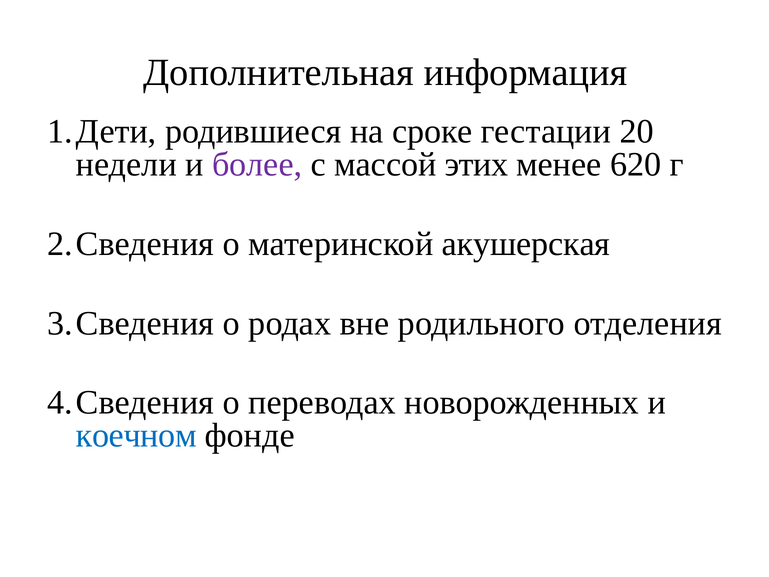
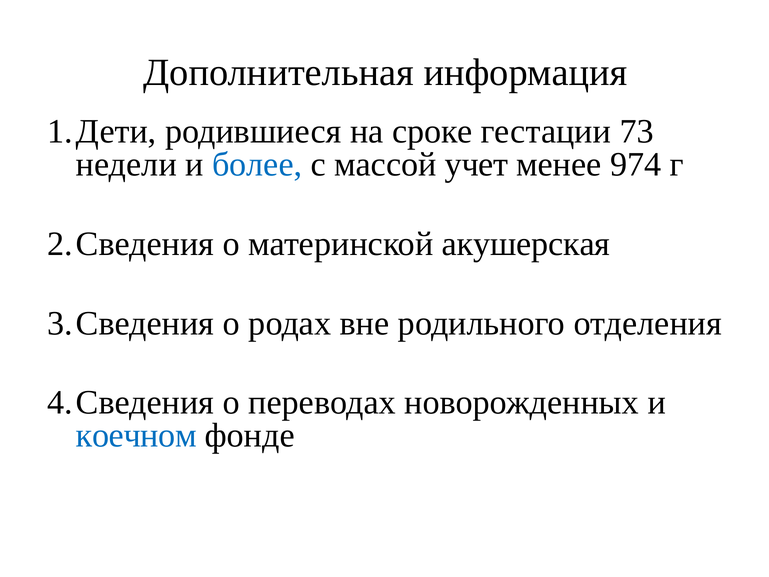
20: 20 -> 73
более colour: purple -> blue
этих: этих -> учет
620: 620 -> 974
